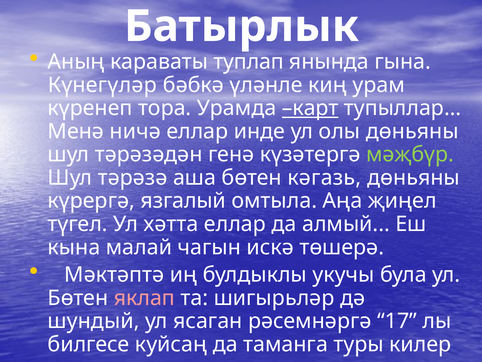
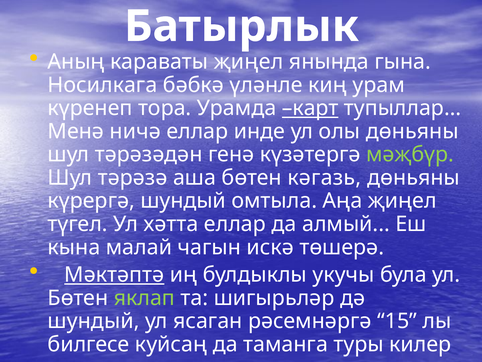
караваты туплап: туплап -> җиңел
Күнегүләр: Күнегүләр -> Носилкага
күрергә язгалый: язгалый -> шундый
Мәктәптә underline: none -> present
яклап colour: pink -> light green
17: 17 -> 15
